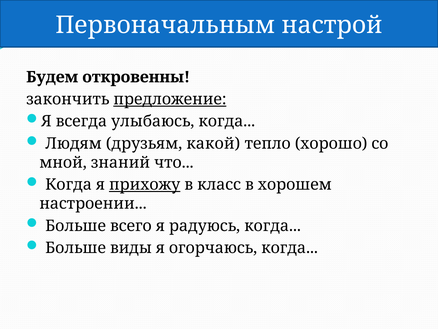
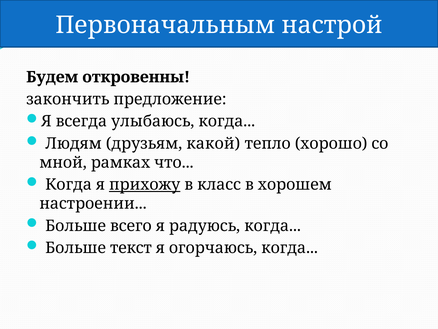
предложение underline: present -> none
знаний: знаний -> рамках
виды: виды -> текст
